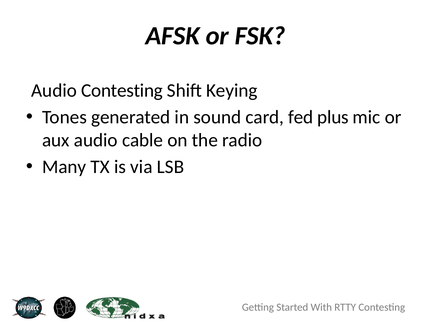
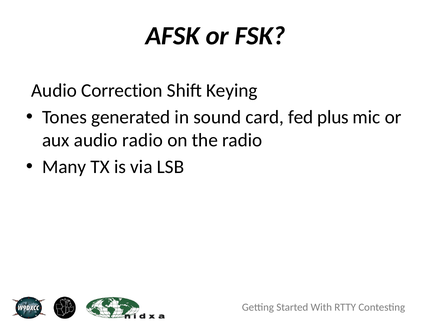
Audio Contesting: Contesting -> Correction
audio cable: cable -> radio
